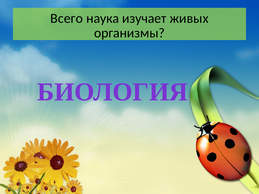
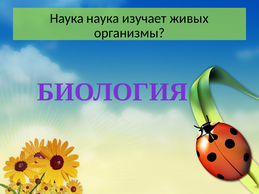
Всего at (67, 18): Всего -> Наука
